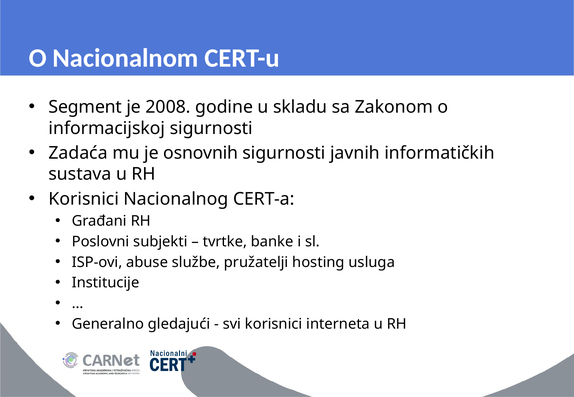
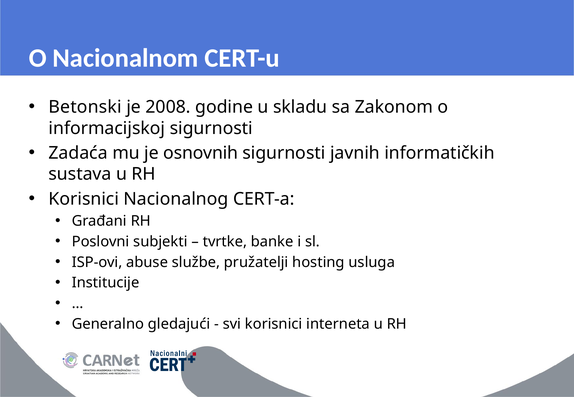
Segment: Segment -> Betonski
